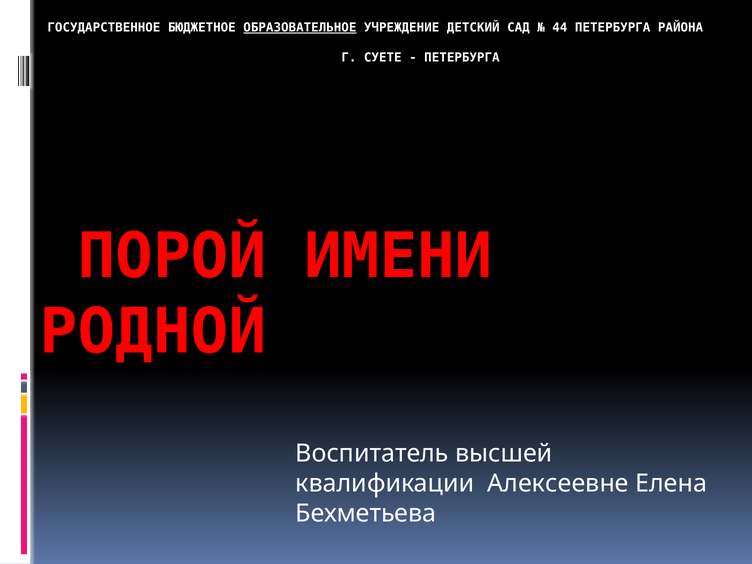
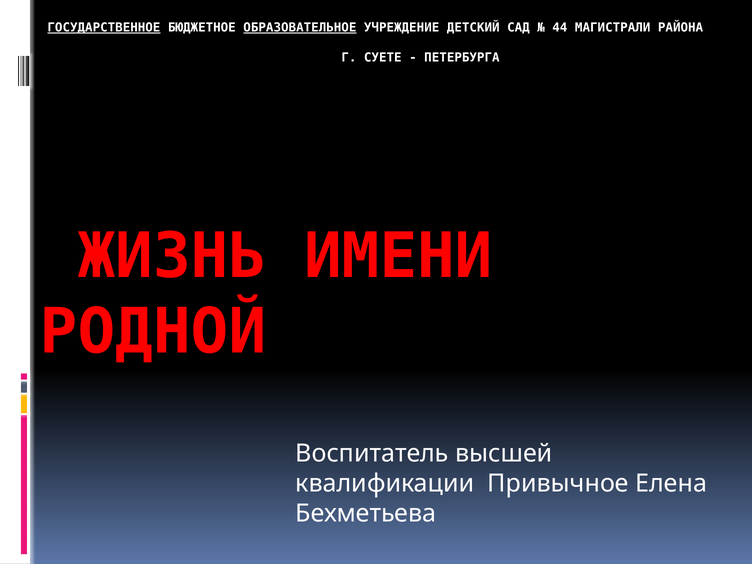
ГОСУДАРСТВЕННОЕ underline: none -> present
44 ПЕТЕРБУРГА: ПЕТЕРБУРГА -> МАГИСТРАЛИ
ПОРОЙ: ПОРОЙ -> ЖИЗНЬ
Алексеевне: Алексеевне -> Привычное
